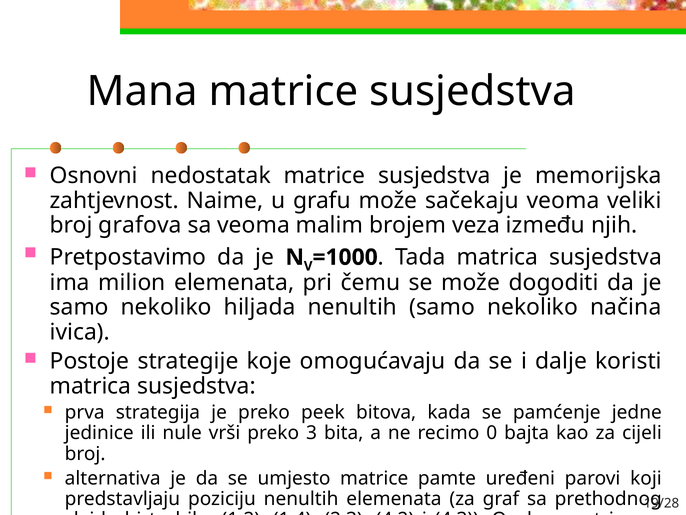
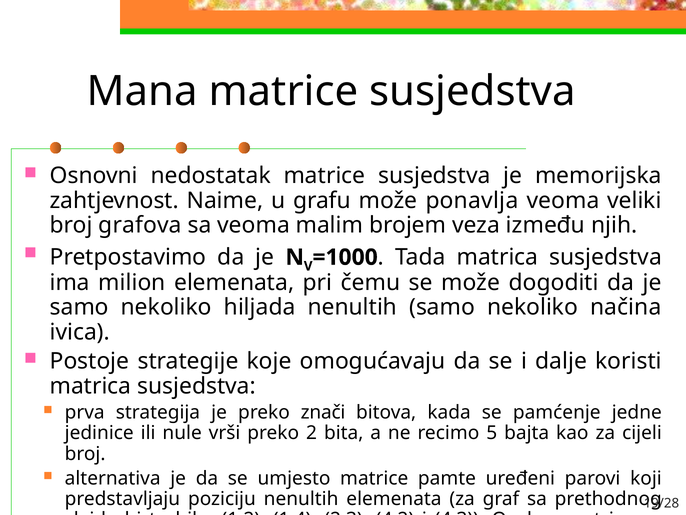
sačekaju: sačekaju -> ponavlja
peek: peek -> znači
3: 3 -> 2
0: 0 -> 5
